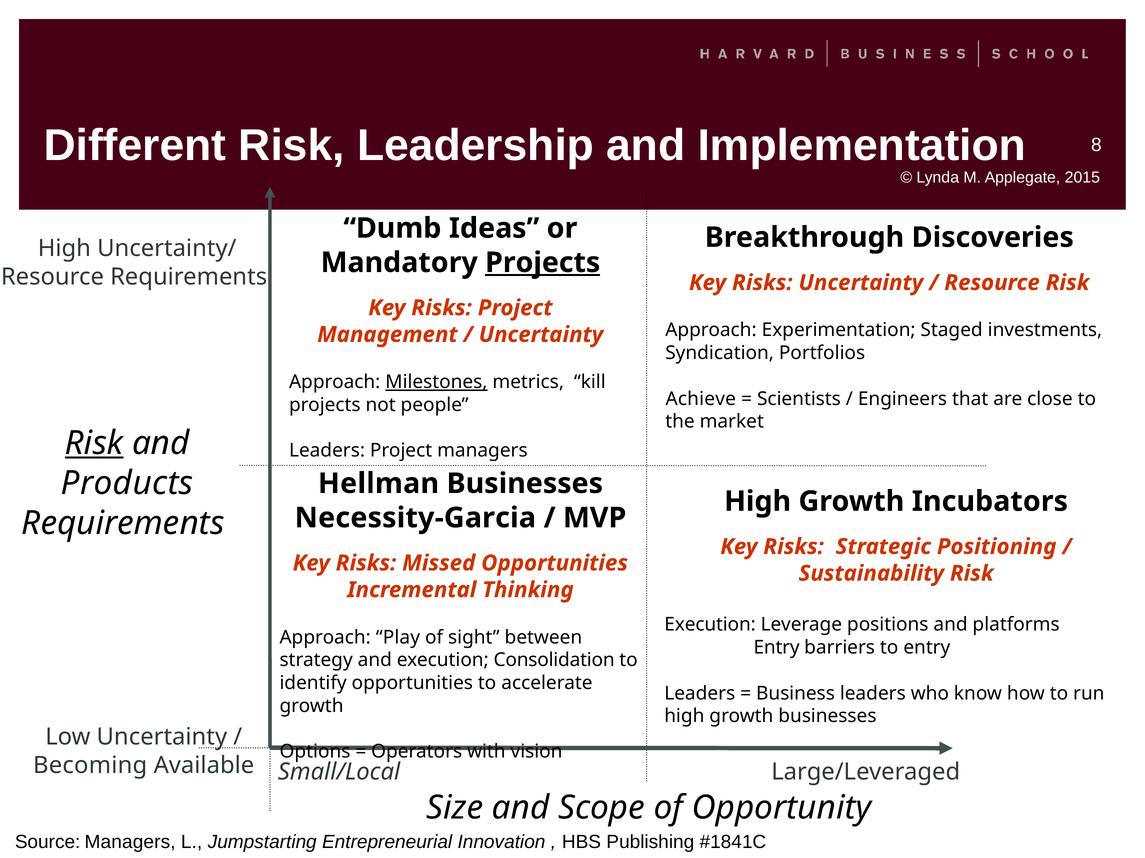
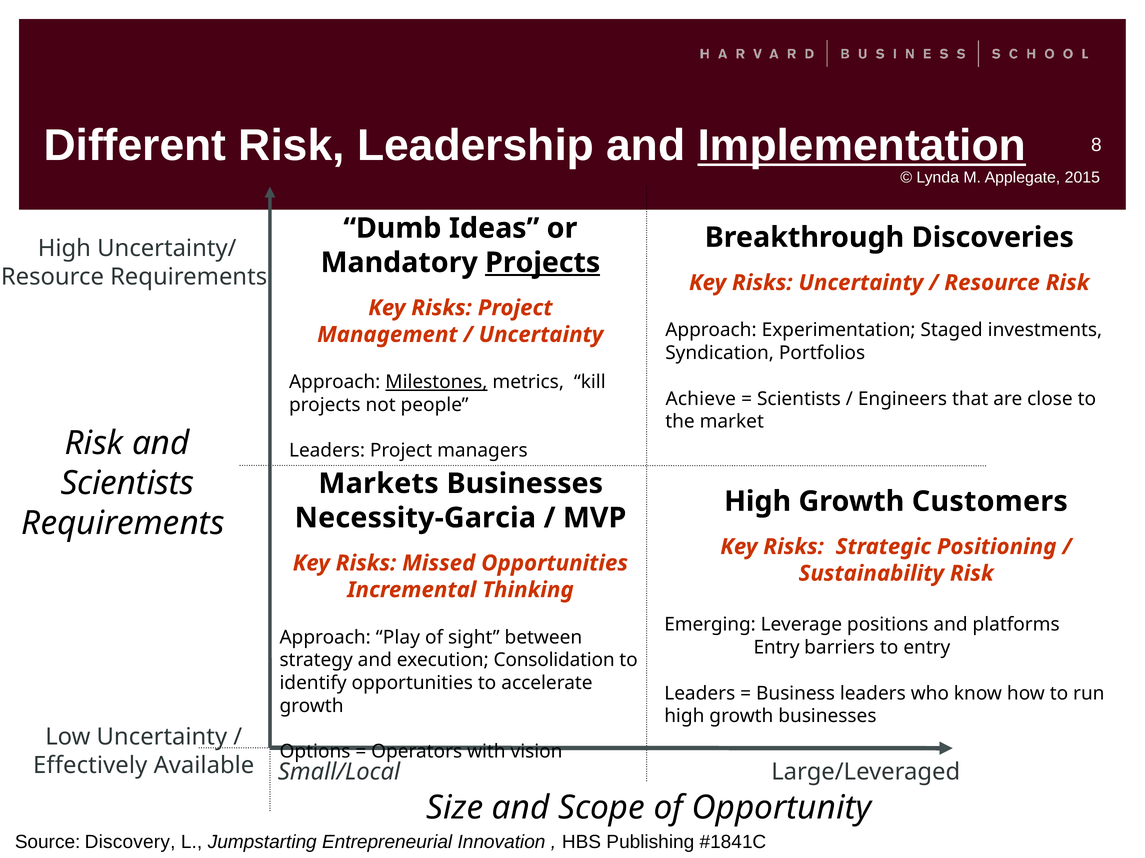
Implementation underline: none -> present
Risk at (94, 443) underline: present -> none
Products at (127, 484): Products -> Scientists
Hellman: Hellman -> Markets
Incubators: Incubators -> Customers
Execution at (710, 625): Execution -> Emerging
Becoming: Becoming -> Effectively
Source Managers: Managers -> Discovery
